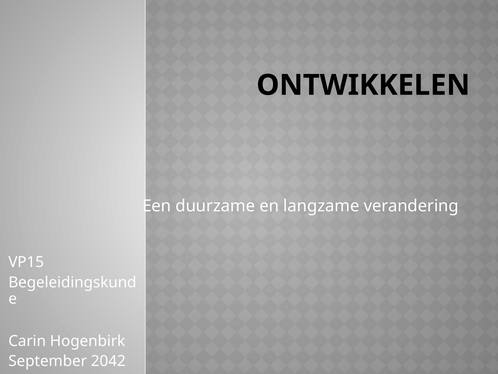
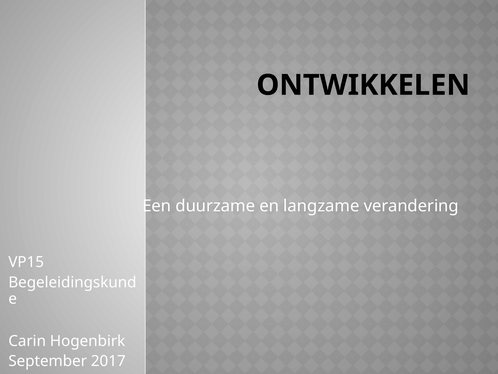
2042: 2042 -> 2017
